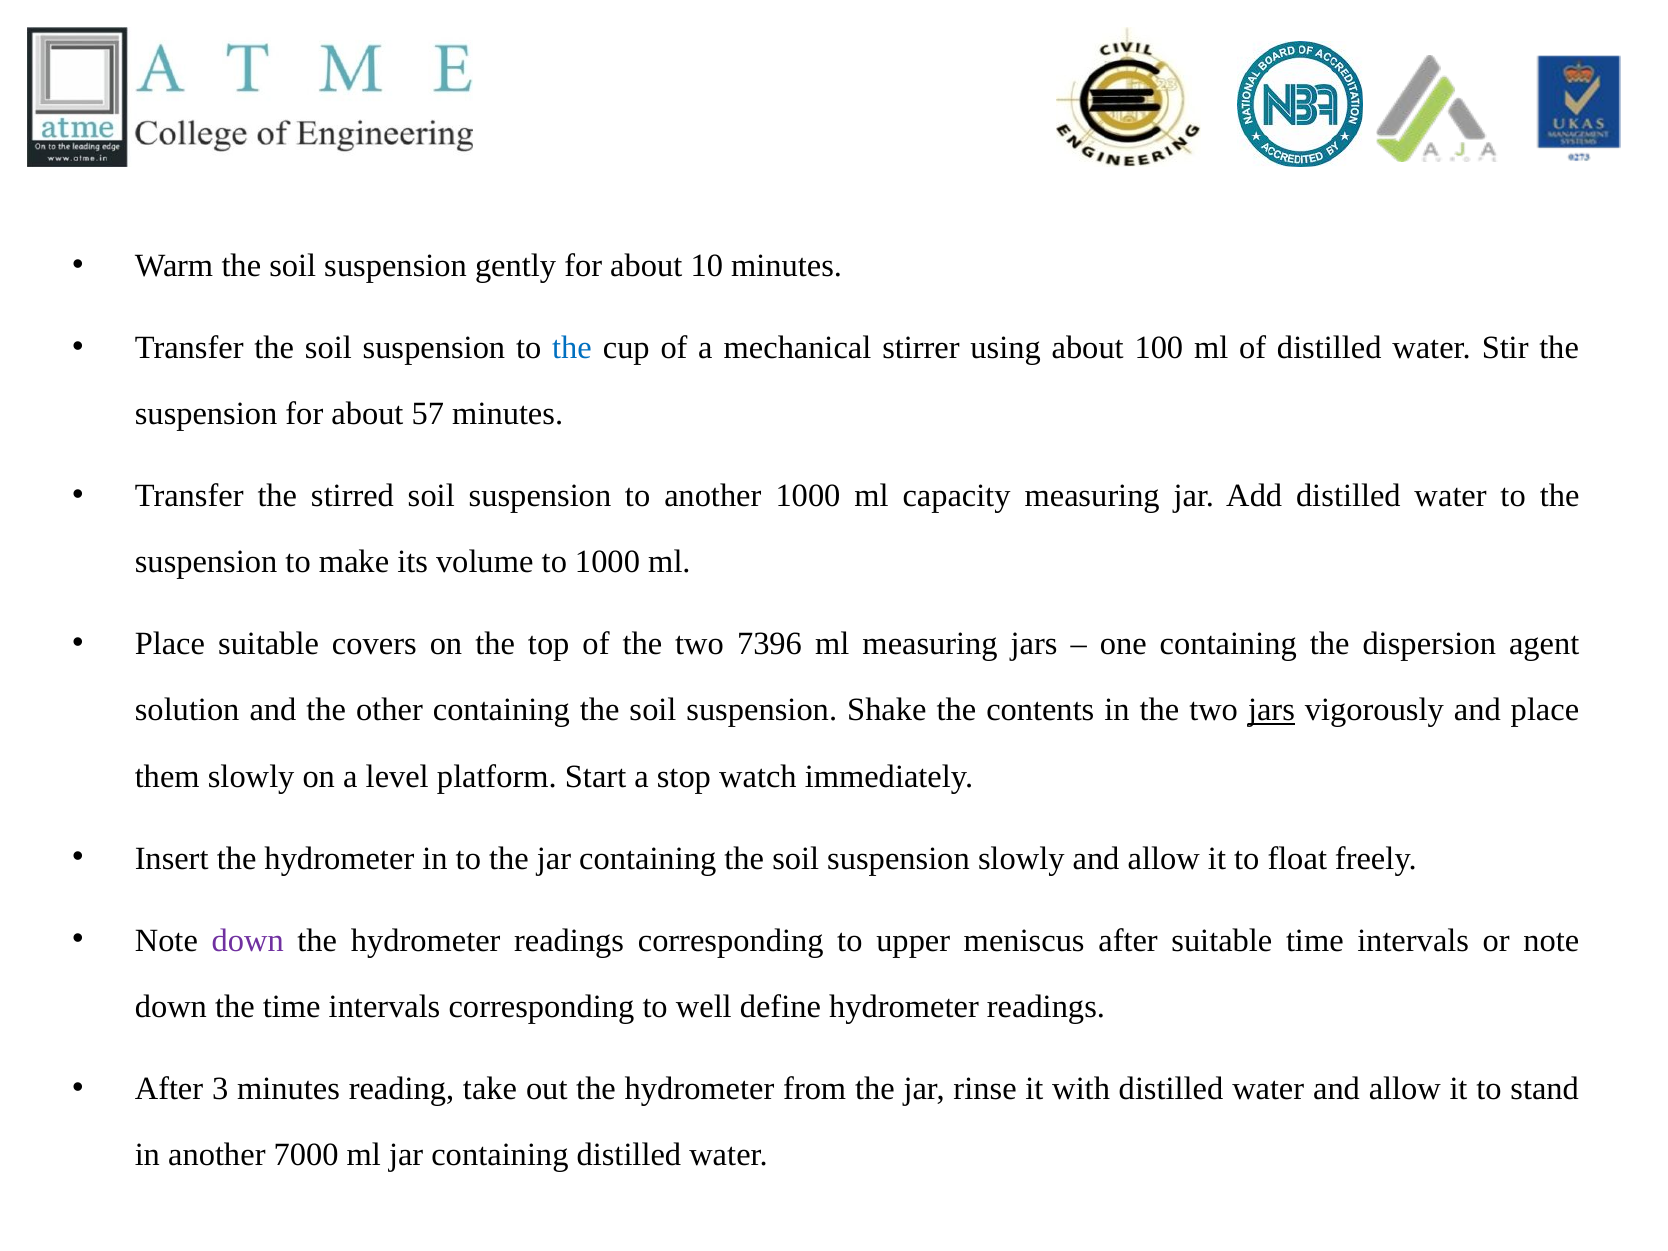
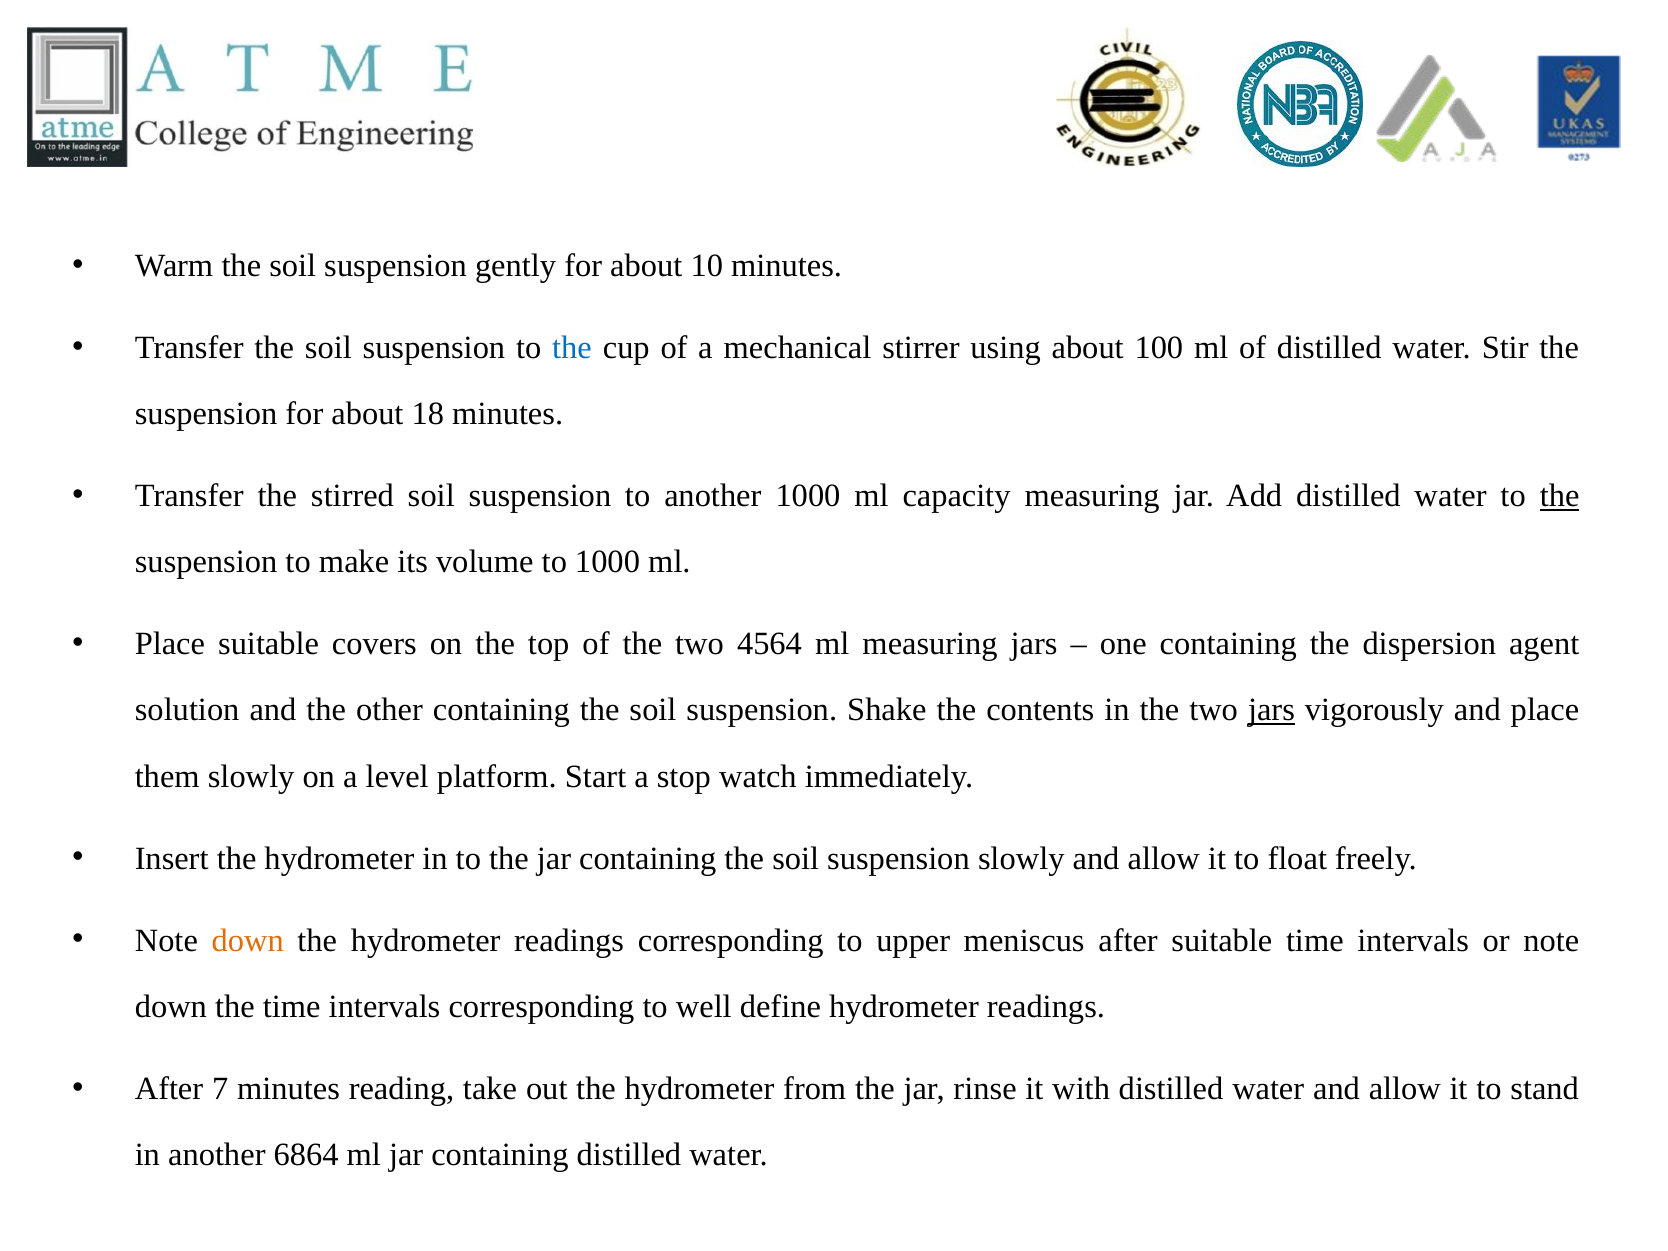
57: 57 -> 18
the at (1560, 496) underline: none -> present
7396: 7396 -> 4564
down at (248, 940) colour: purple -> orange
3: 3 -> 7
7000: 7000 -> 6864
